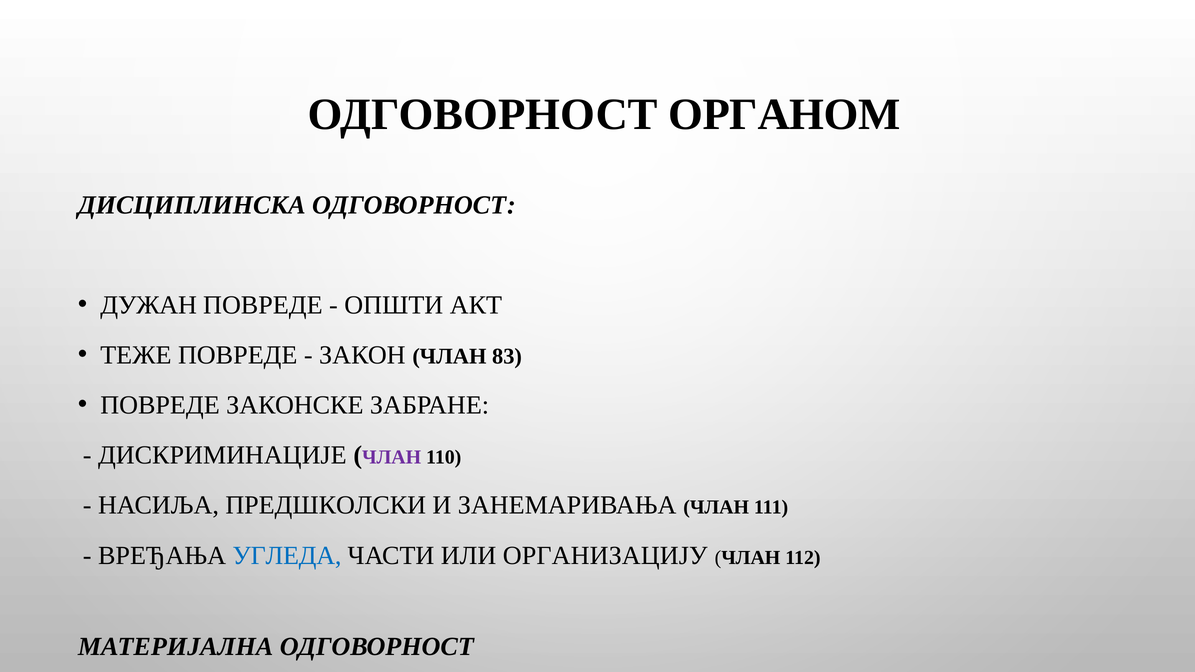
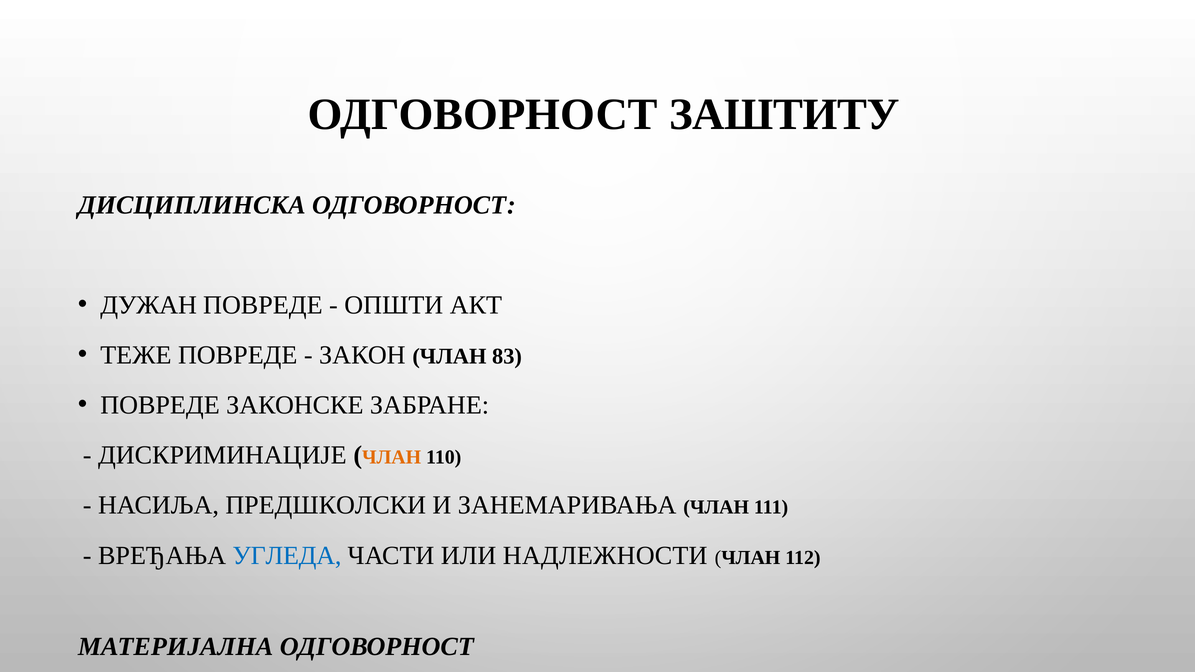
ОРГАНОМ: ОРГАНОМ -> ЗАШТИТУ
ЧЛАН at (392, 457) colour: purple -> orange
ОРГАНИЗАЦИЈУ: ОРГАНИЗАЦИЈУ -> НАДЛЕЖНОСТИ
